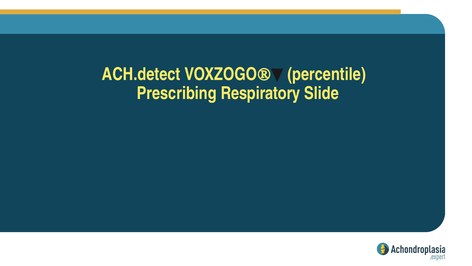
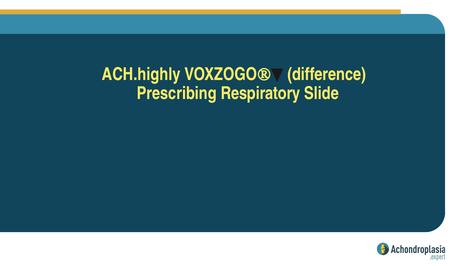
ACH.detect: ACH.detect -> ACH.highly
percentile: percentile -> difference
